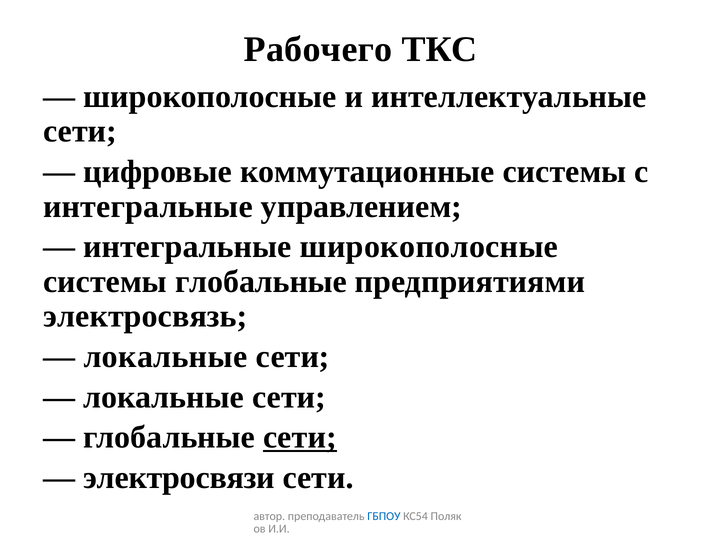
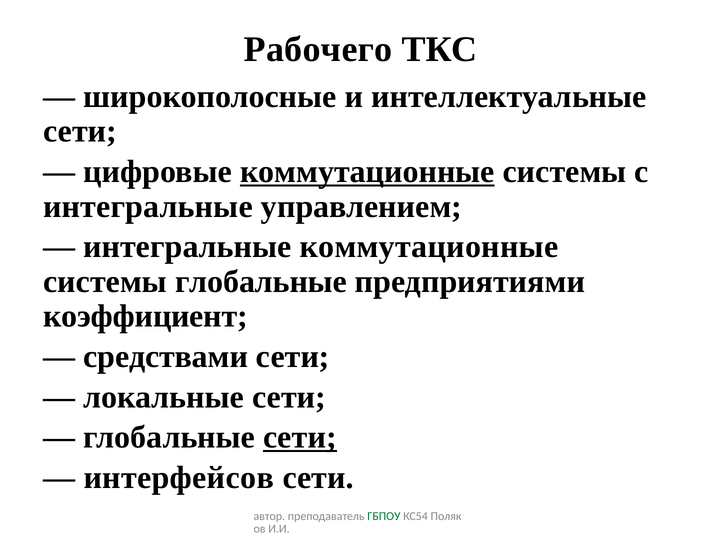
коммутационные at (367, 172) underline: none -> present
интегральные широкополосные: широкополосные -> коммутационные
электросвязь: электросвязь -> коэффициент
локальные at (165, 356): локальные -> средствами
электросвязи: электросвязи -> интерфейсов
ГБПОУ colour: blue -> green
